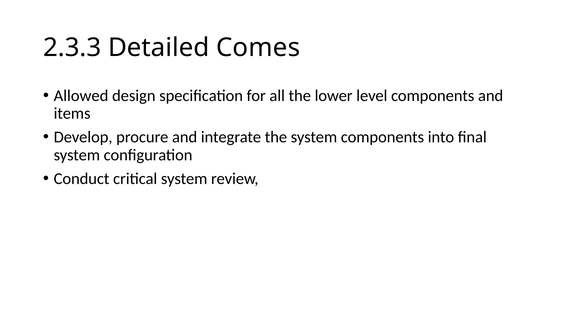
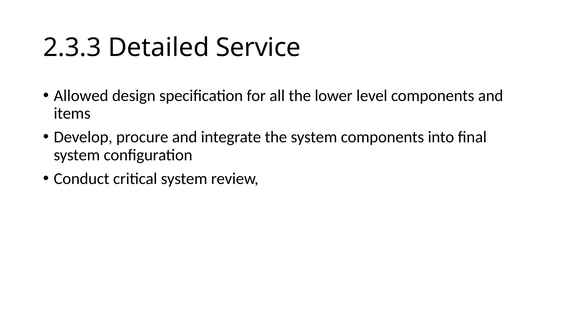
Comes: Comes -> Service
